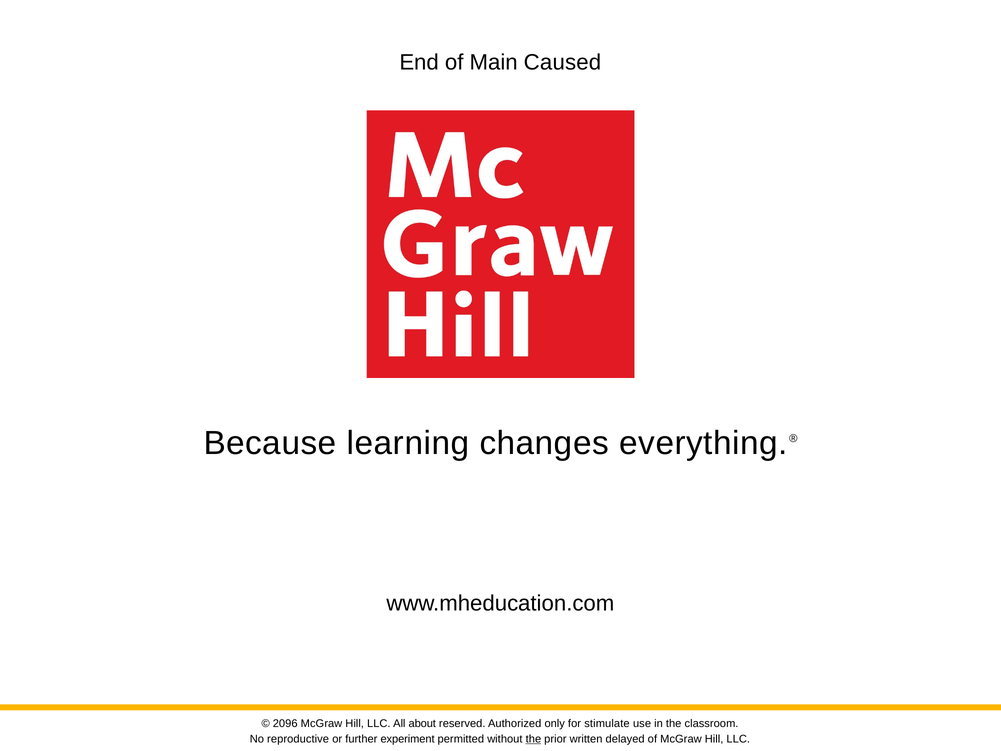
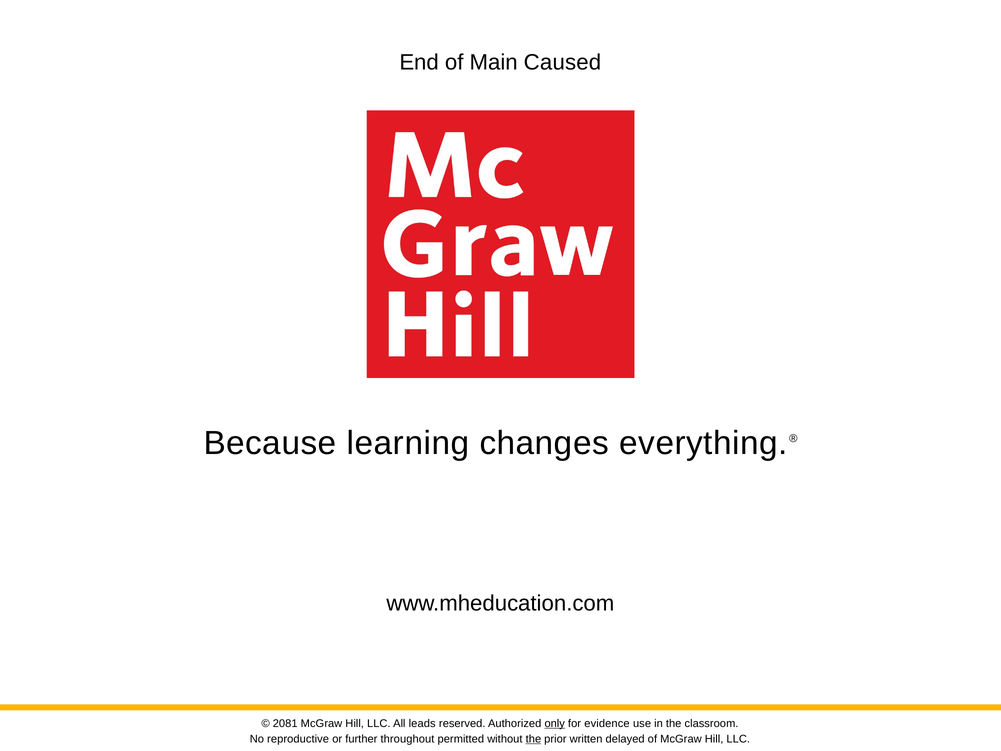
2096: 2096 -> 2081
about: about -> leads
only underline: none -> present
stimulate: stimulate -> evidence
experiment: experiment -> throughout
